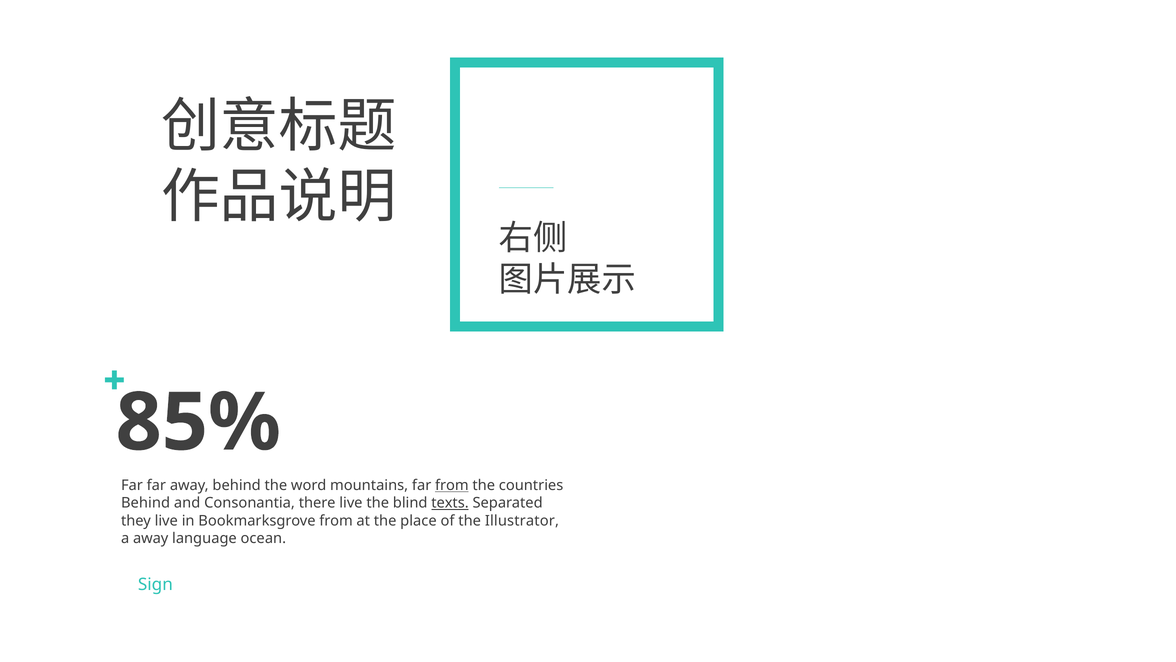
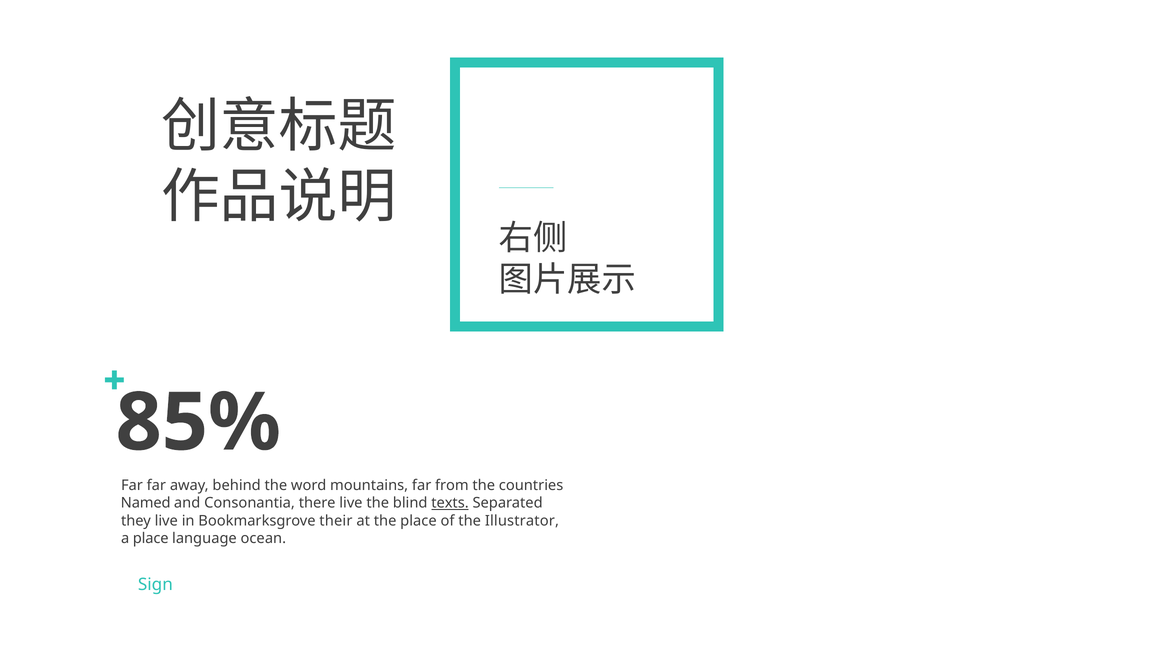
from at (452, 485) underline: present -> none
Behind at (146, 503): Behind -> Named
Bookmarksgrove from: from -> their
a away: away -> place
